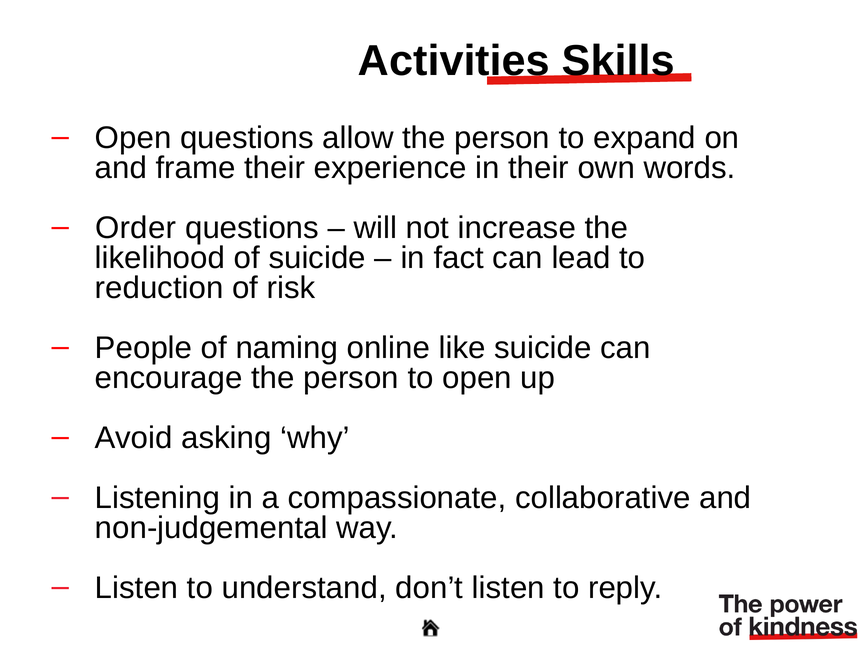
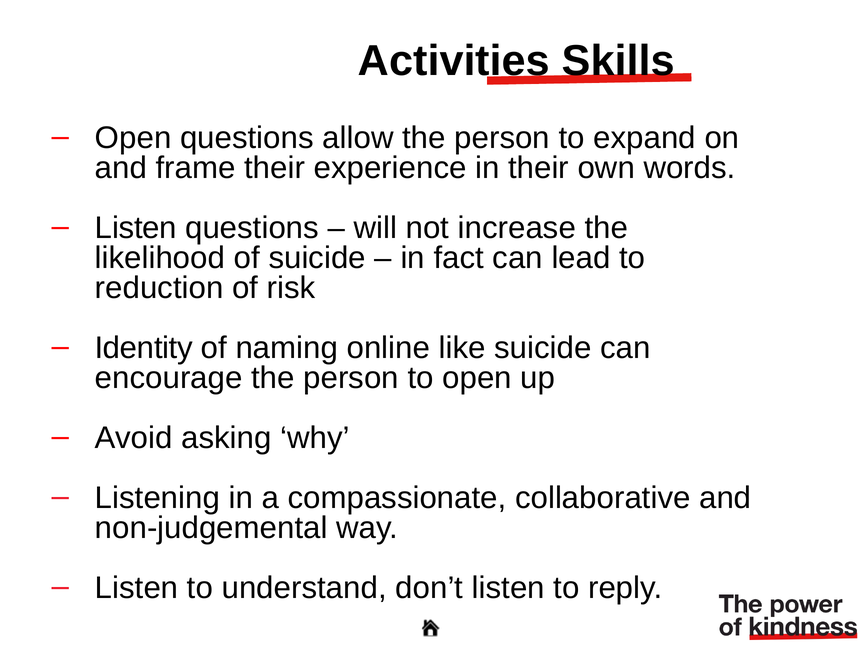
Order at (136, 228): Order -> Listen
People: People -> Identity
